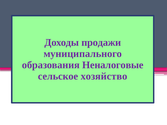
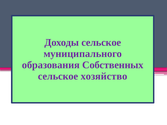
Доходы продажи: продажи -> сельское
Неналоговые: Неналоговые -> Собственных
